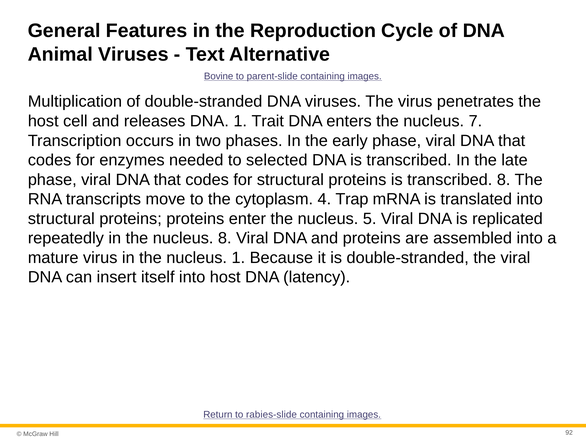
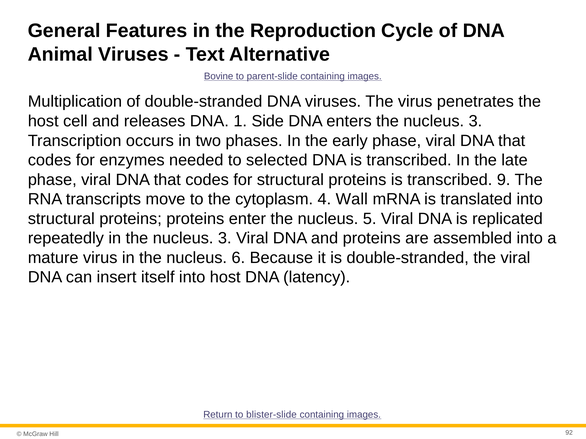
Trait: Trait -> Side
enters the nucleus 7: 7 -> 3
transcribed 8: 8 -> 9
Trap: Trap -> Wall
in the nucleus 8: 8 -> 3
nucleus 1: 1 -> 6
rabies-slide: rabies-slide -> blister-slide
